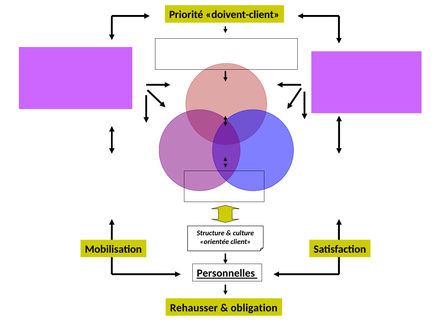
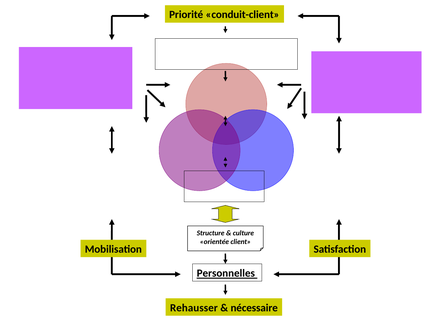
doivent-client: doivent-client -> conduit-client
obligation: obligation -> nécessaire
